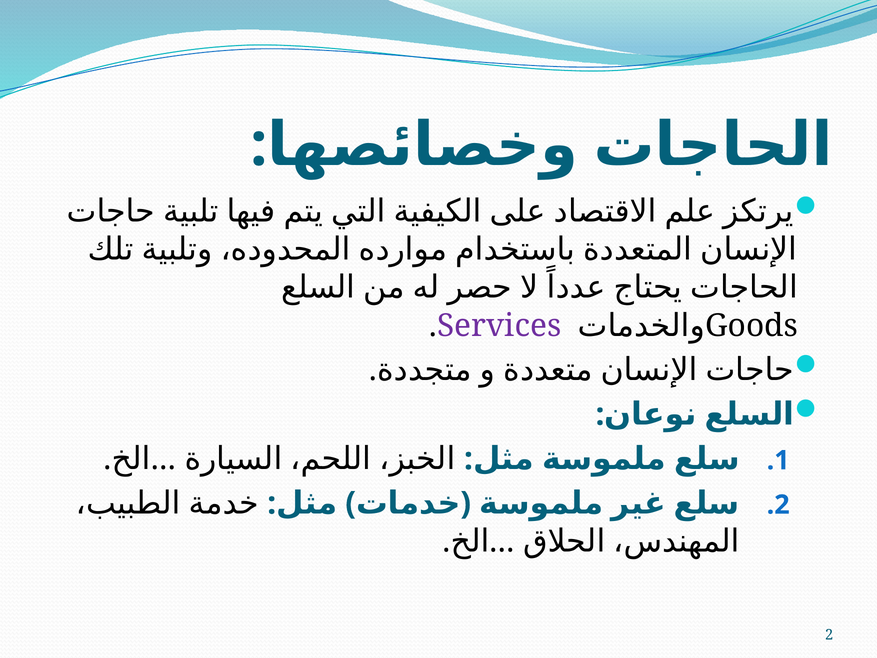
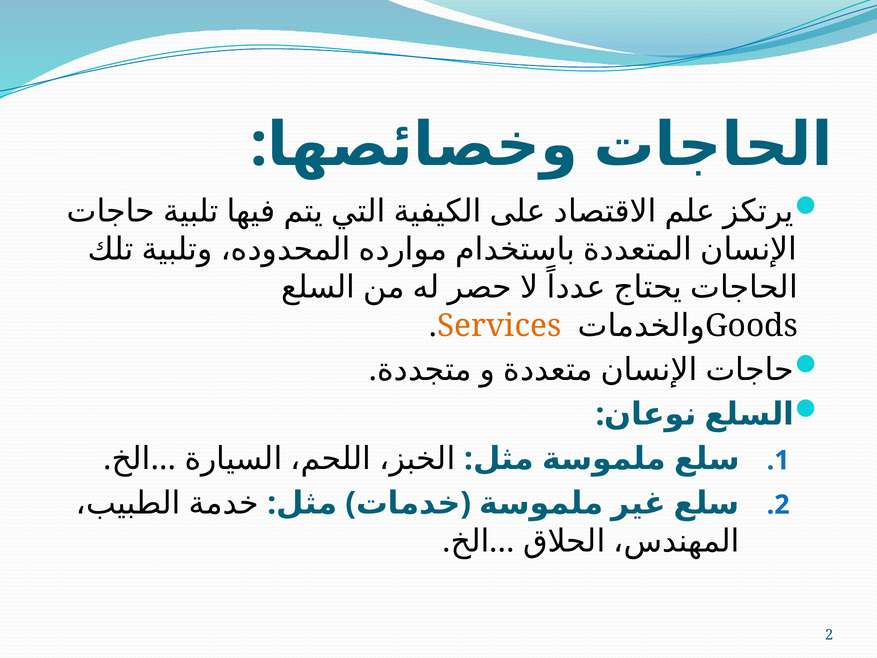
Services colour: purple -> orange
